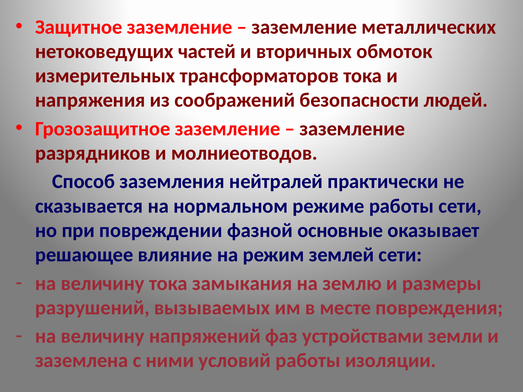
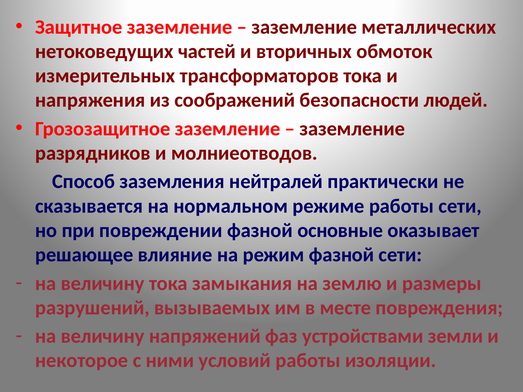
режим землей: землей -> фазной
заземлена: заземлена -> некоторое
